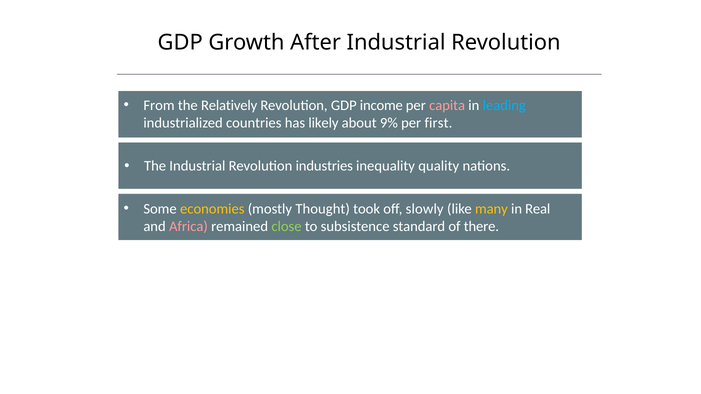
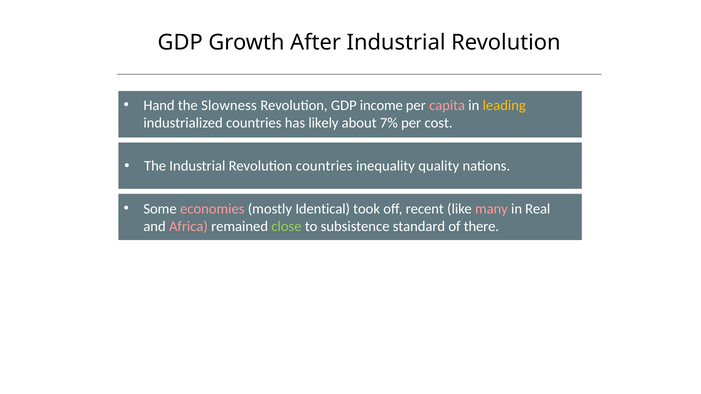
From: From -> Hand
Relatively: Relatively -> Slowness
leading colour: light blue -> yellow
9%: 9% -> 7%
first: first -> cost
Revolution industries: industries -> countries
economies colour: yellow -> pink
Thought: Thought -> Identical
slowly: slowly -> recent
many colour: yellow -> pink
